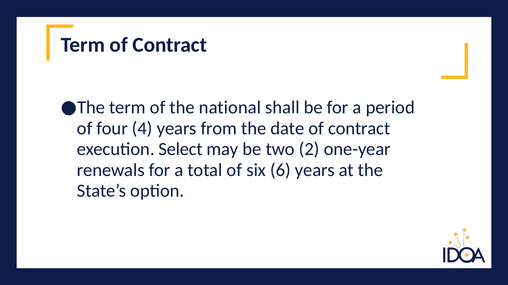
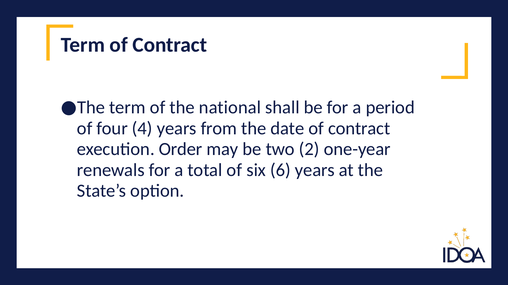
Select: Select -> Order
